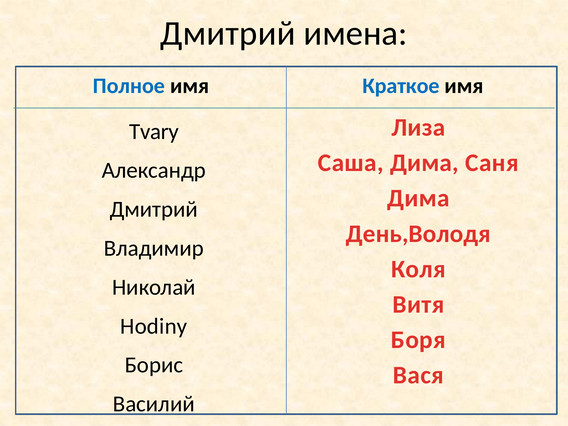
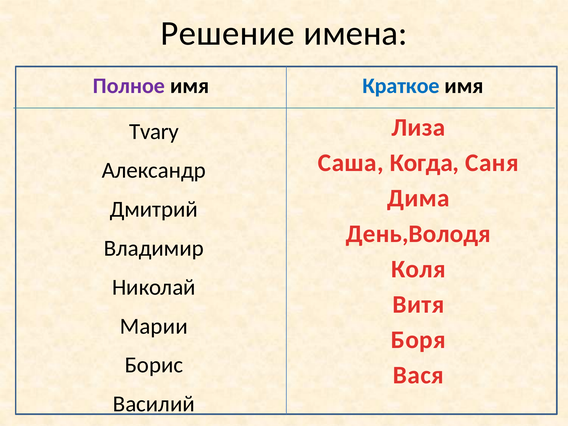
Дмитрий at (228, 33): Дмитрий -> Решение
Полное colour: blue -> purple
Саша Дима: Дима -> Когда
Hodiny: Hodiny -> Марии
